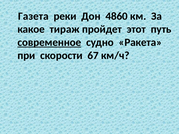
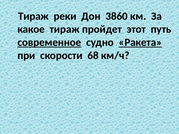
Газета at (33, 16): Газета -> Тираж
4860: 4860 -> 3860
Ракета underline: none -> present
67: 67 -> 68
